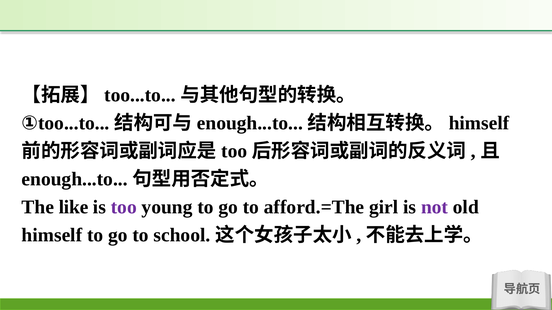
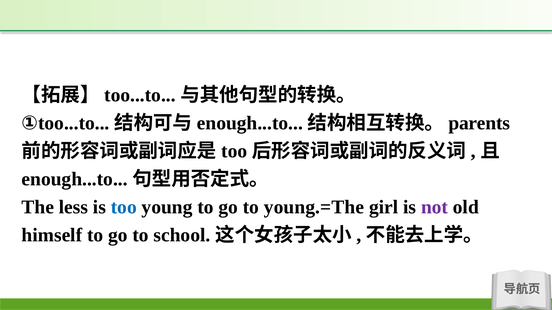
himself at (479, 123): himself -> parents
like: like -> less
too at (124, 207) colour: purple -> blue
afford.=The: afford.=The -> young.=The
